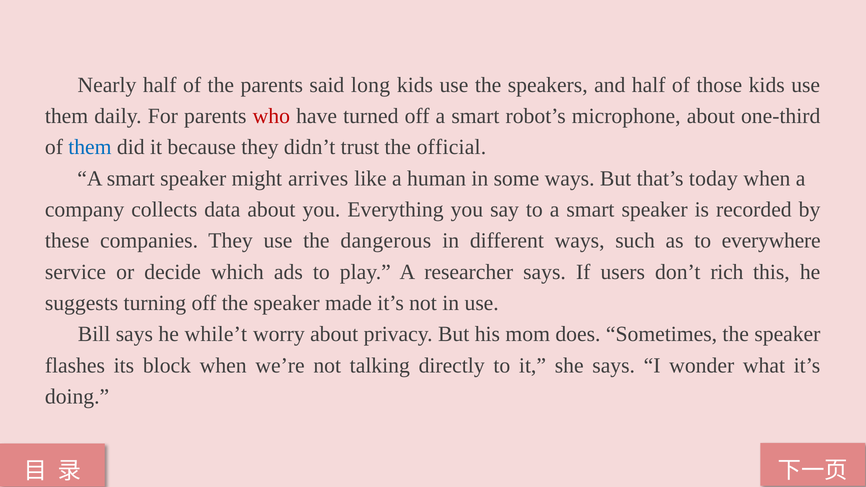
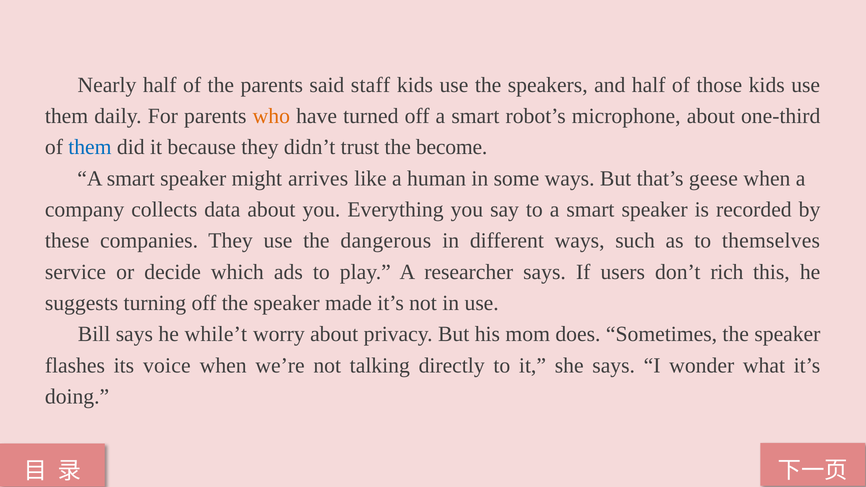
long: long -> staff
who colour: red -> orange
official: official -> become
today: today -> geese
everywhere: everywhere -> themselves
block: block -> voice
